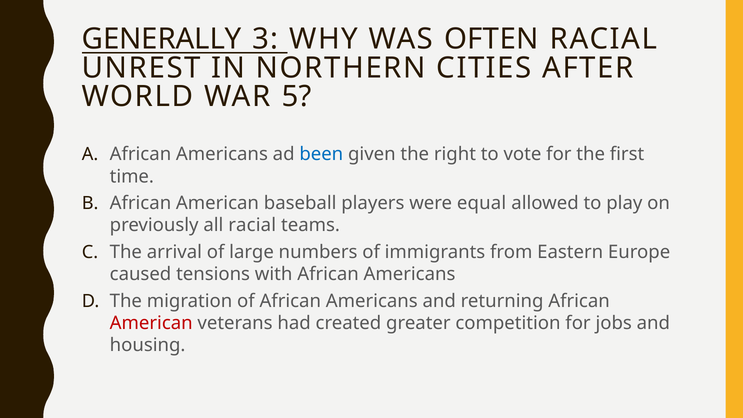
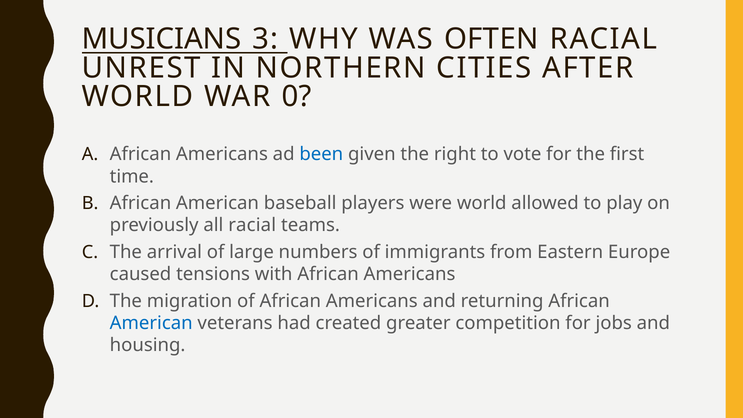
GENERALLY: GENERALLY -> MUSICIANS
5: 5 -> 0
were equal: equal -> world
American at (151, 323) colour: red -> blue
